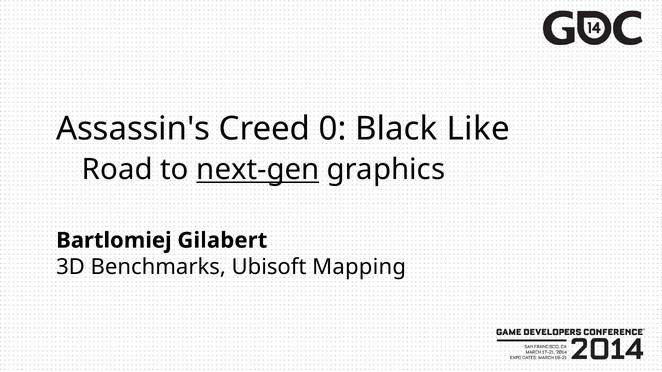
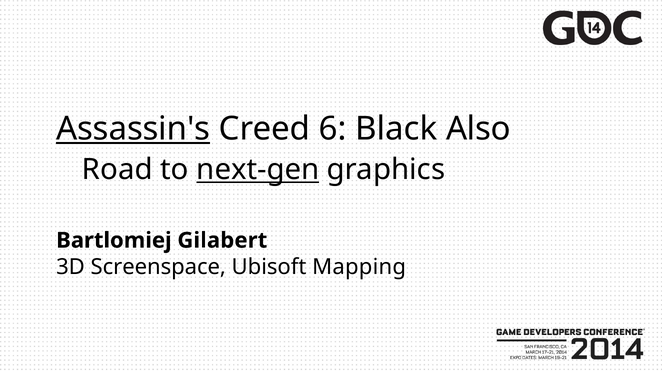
Assassin's underline: none -> present
0: 0 -> 6
Like: Like -> Also
Benchmarks: Benchmarks -> Screenspace
